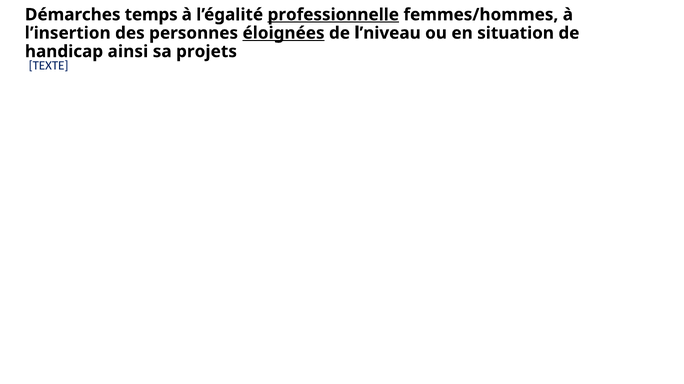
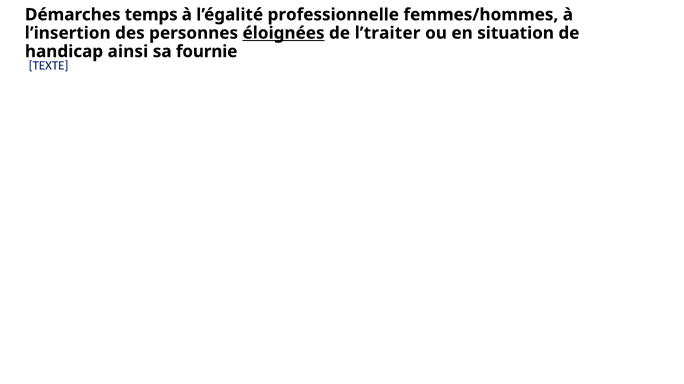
professionnelle underline: present -> none
l’niveau: l’niveau -> l’traiter
projets: projets -> fournie
